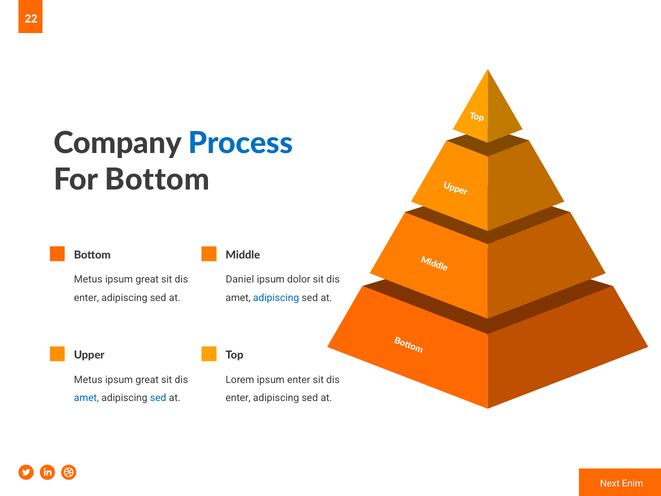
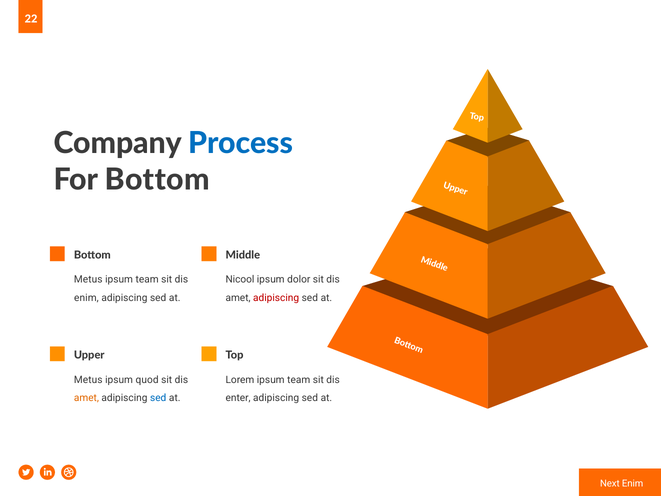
great at (147, 279): great -> team
Daniel: Daniel -> Nicool
enter at (86, 298): enter -> enim
adipiscing at (276, 298) colour: blue -> red
great at (147, 380): great -> quod
Lorem ipsum enter: enter -> team
amet at (86, 398) colour: blue -> orange
